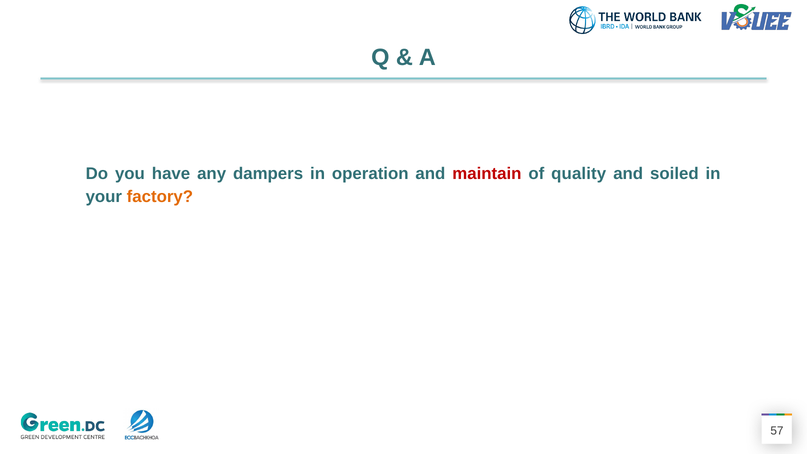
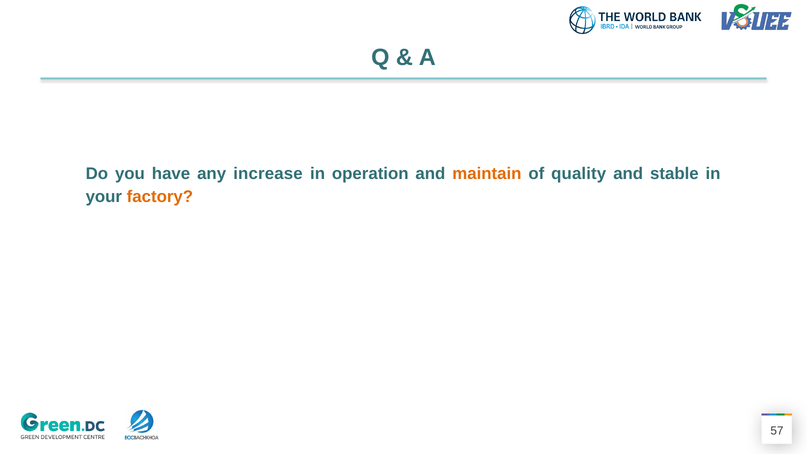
dampers: dampers -> increase
maintain colour: red -> orange
soiled: soiled -> stable
